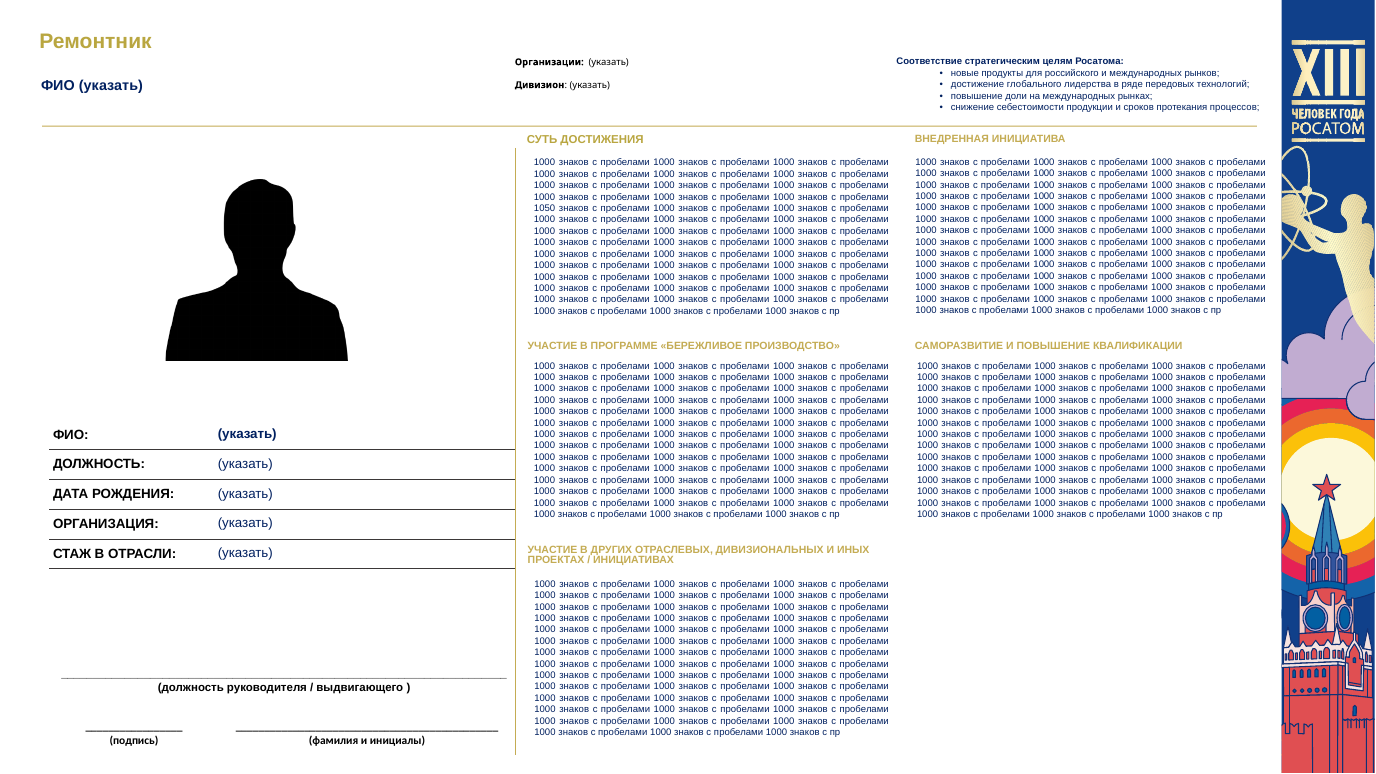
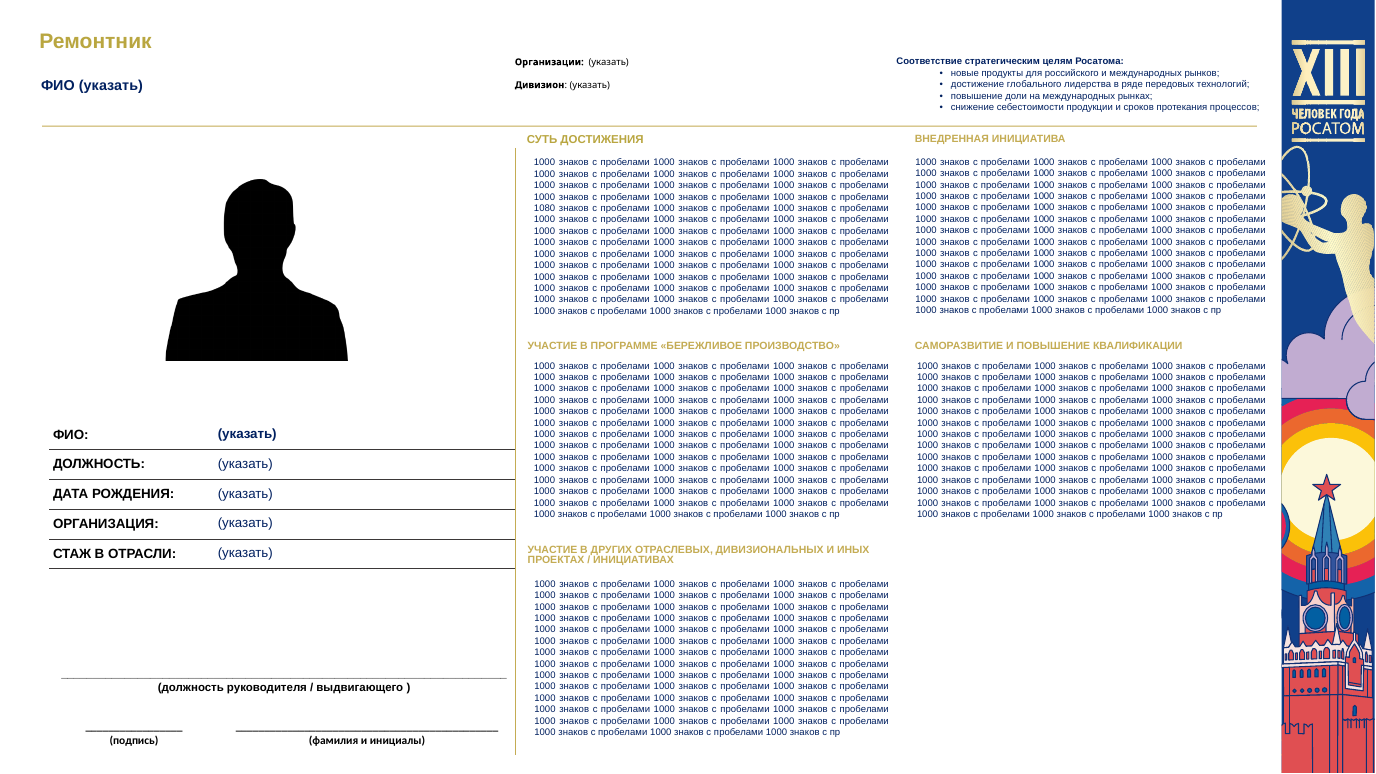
1050: 1050 -> 1080
